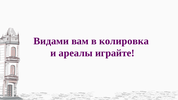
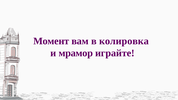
Видами: Видами -> Момент
ареалы: ареалы -> мрамор
